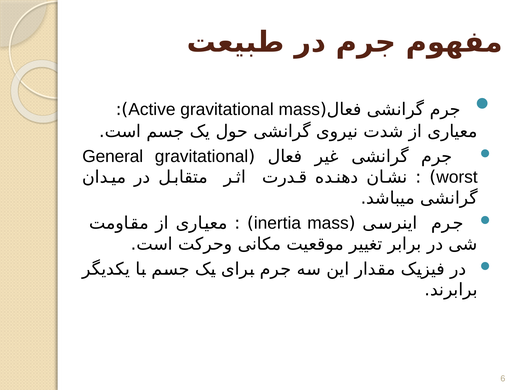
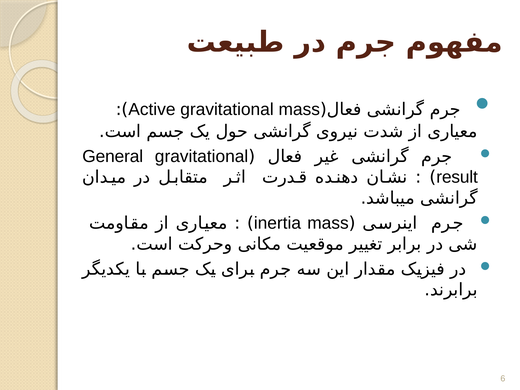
worst: worst -> result
